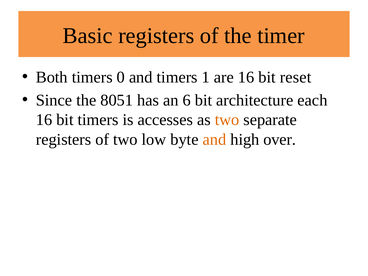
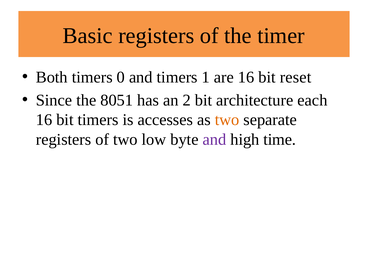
6: 6 -> 2
and at (214, 139) colour: orange -> purple
over: over -> time
